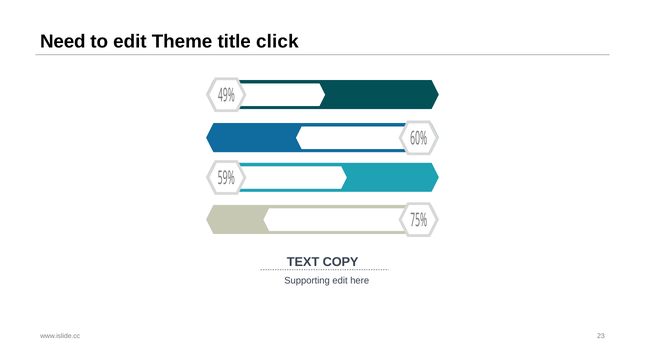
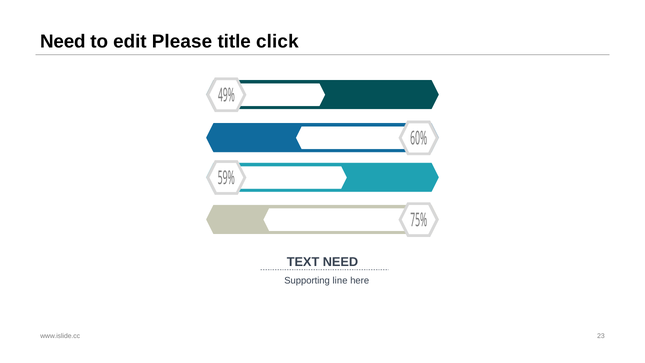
Theme: Theme -> Please
TEXT COPY: COPY -> NEED
Supporting edit: edit -> line
